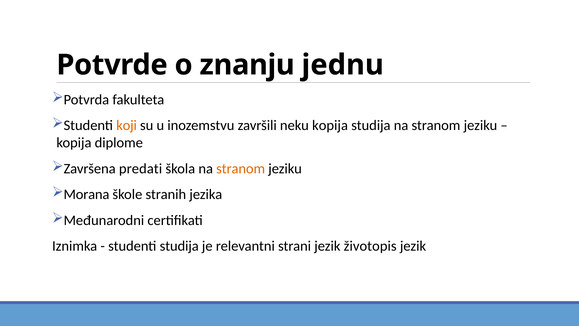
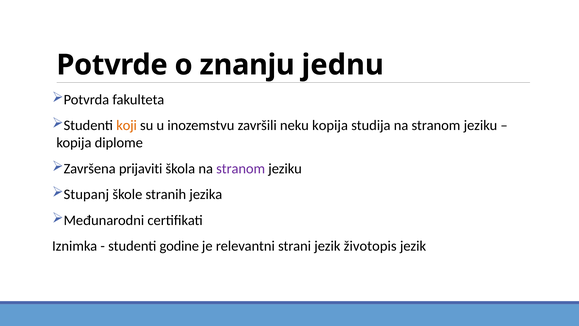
predati: predati -> prijaviti
stranom at (241, 169) colour: orange -> purple
Morana: Morana -> Stupanj
studenti studija: studija -> godine
